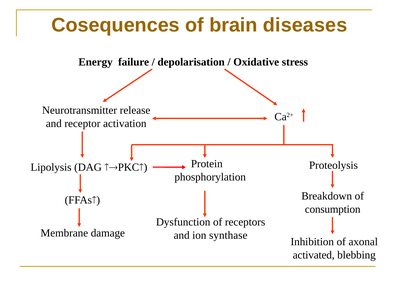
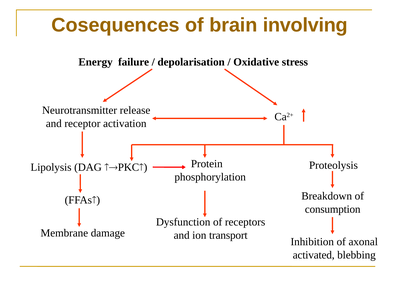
diseases: diseases -> involving
synthase: synthase -> transport
